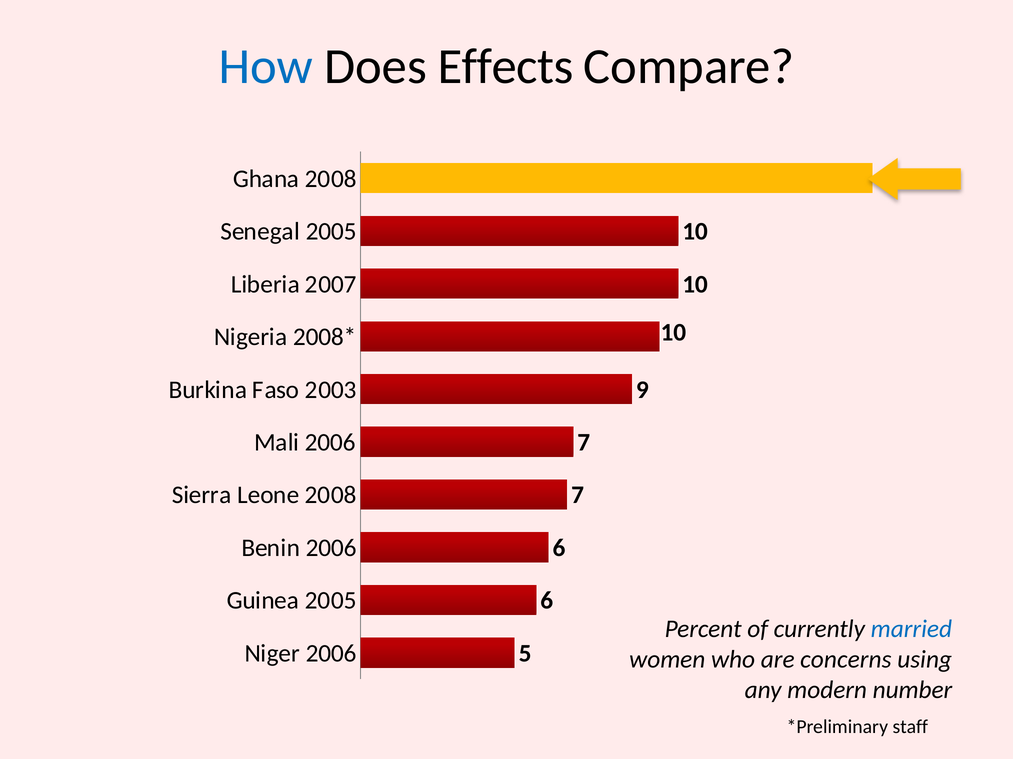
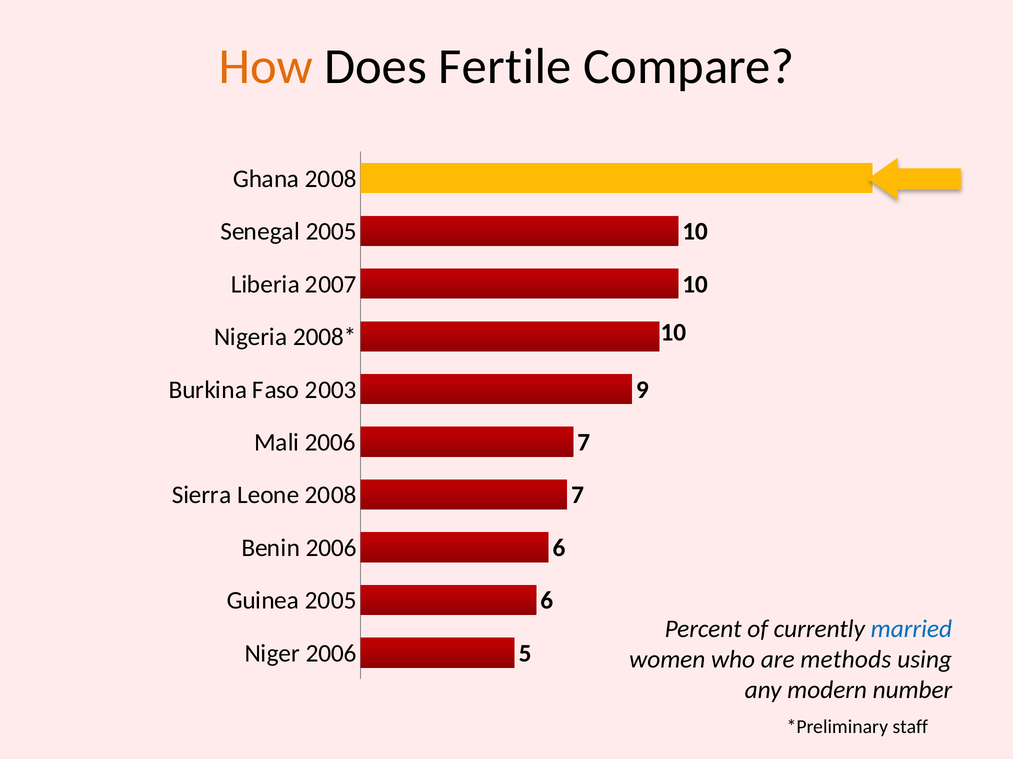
How colour: blue -> orange
Effects: Effects -> Fertile
concerns: concerns -> methods
